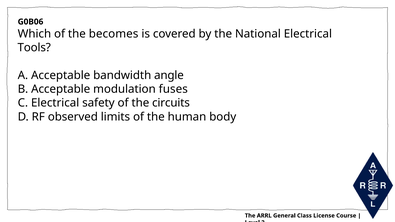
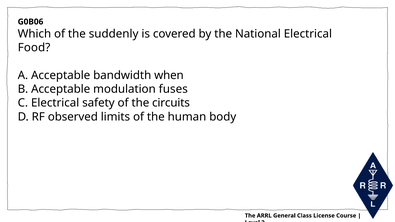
becomes: becomes -> suddenly
Tools: Tools -> Food
angle: angle -> when
